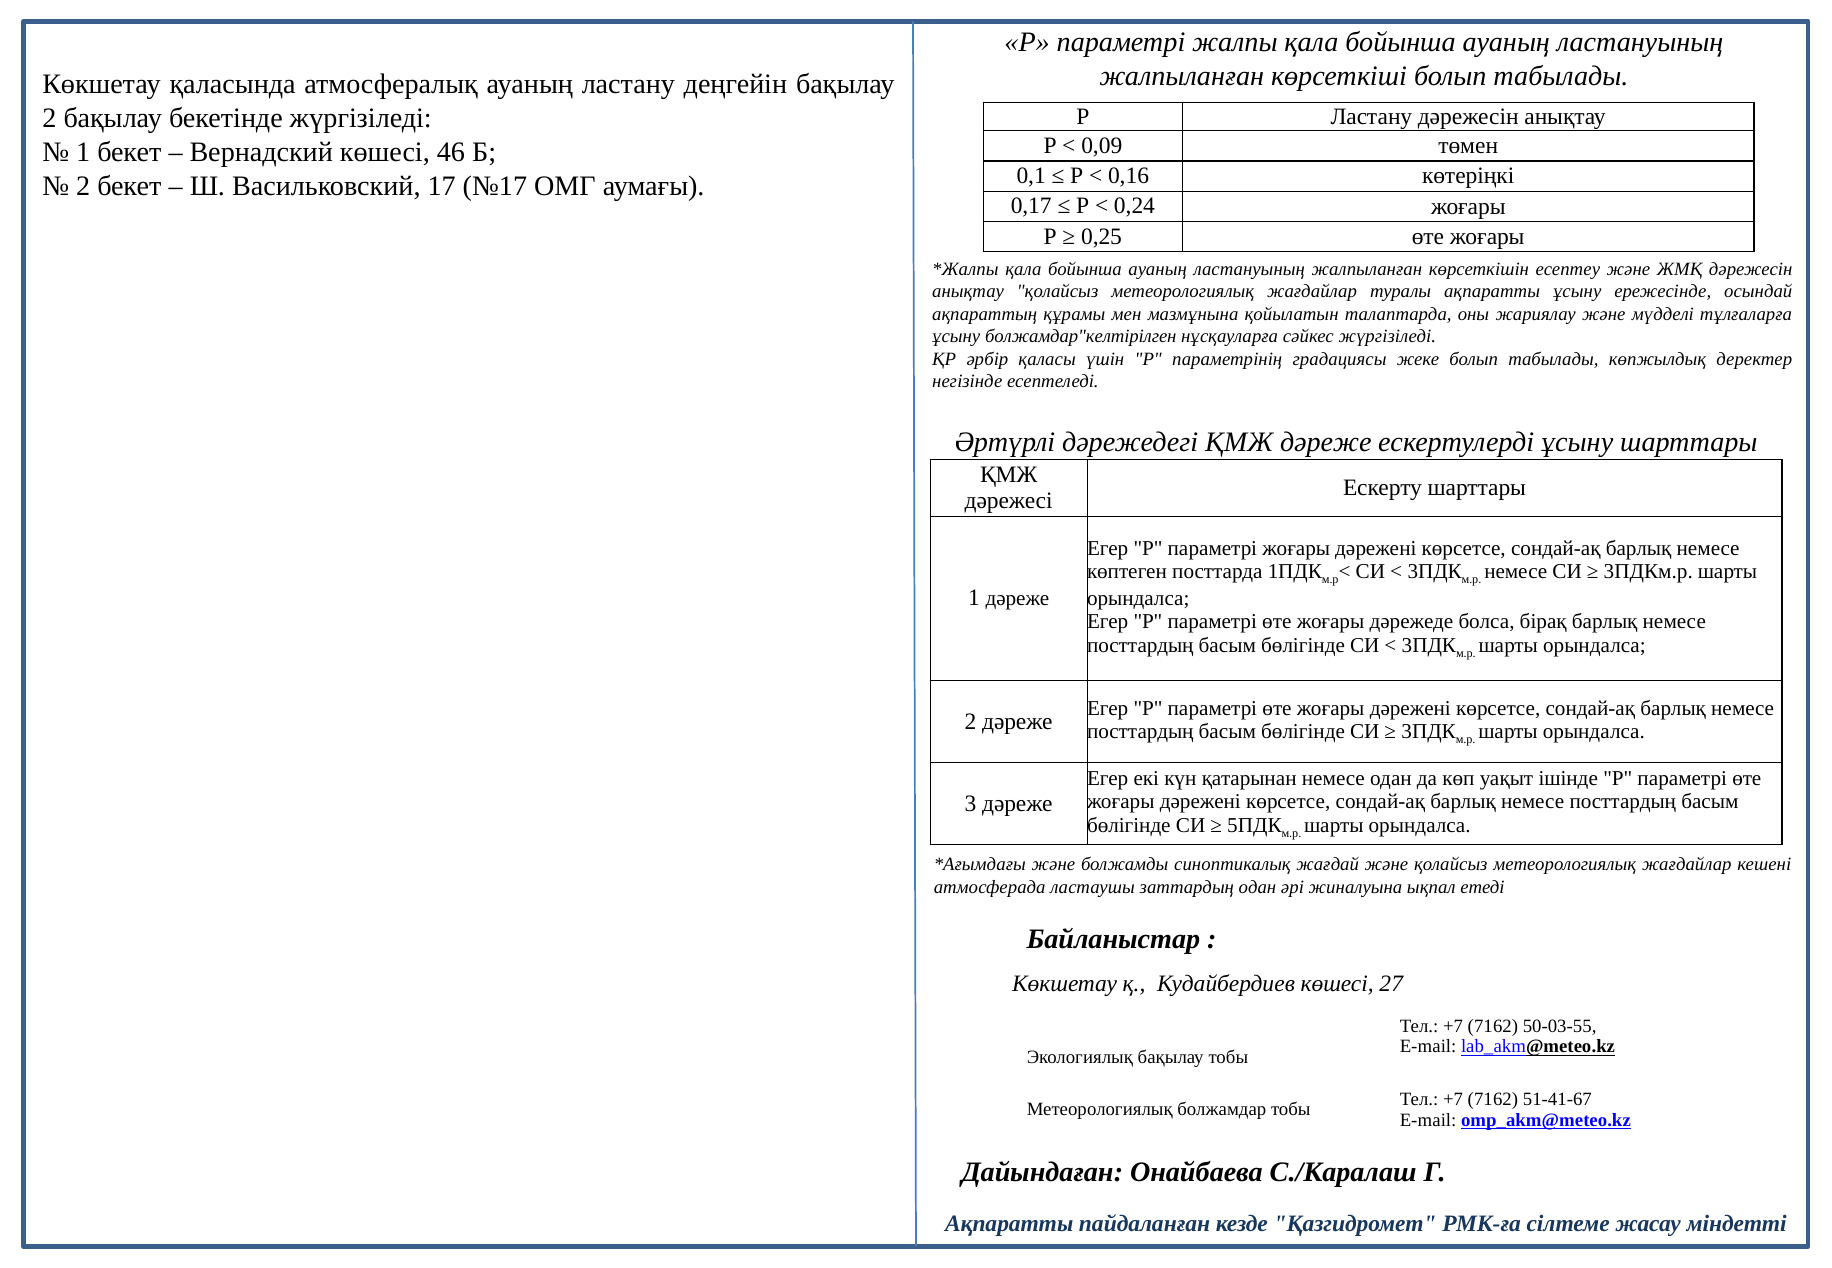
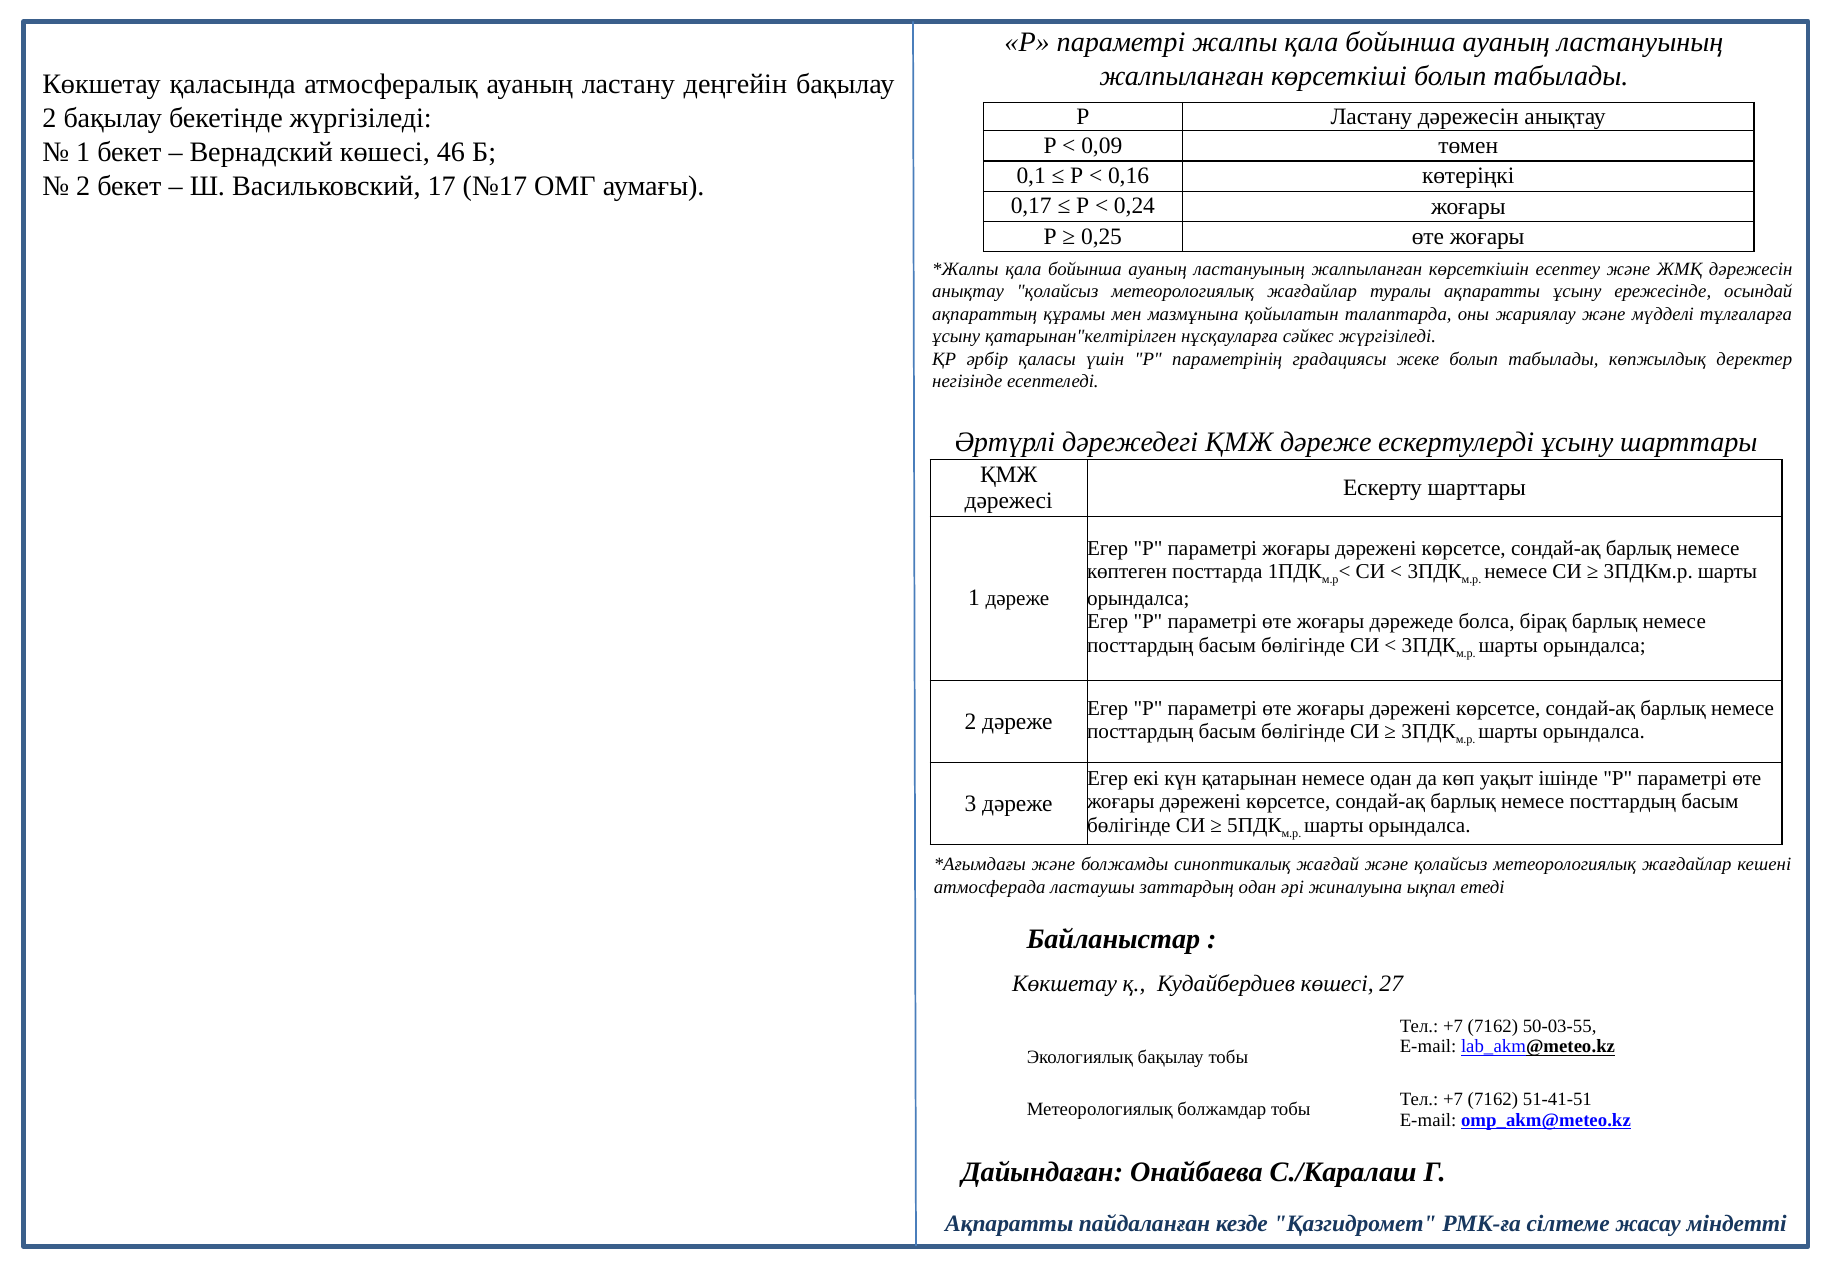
болжамдар"келтірілген: болжамдар"келтірілген -> қатарынан"келтірілген
51-41-67: 51-41-67 -> 51-41-51
